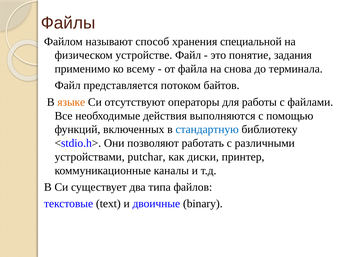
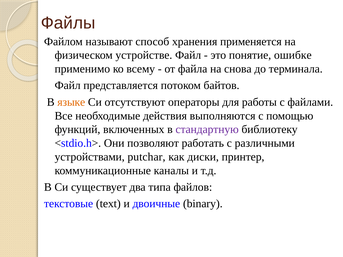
специальной: специальной -> применяется
задания: задания -> ошибке
стандартную colour: blue -> purple
